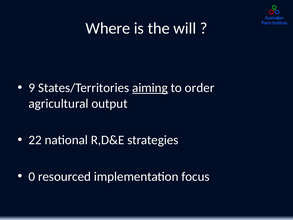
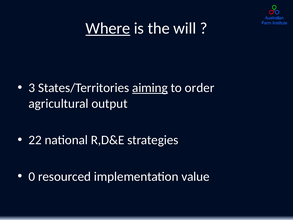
Where underline: none -> present
9: 9 -> 3
focus: focus -> value
